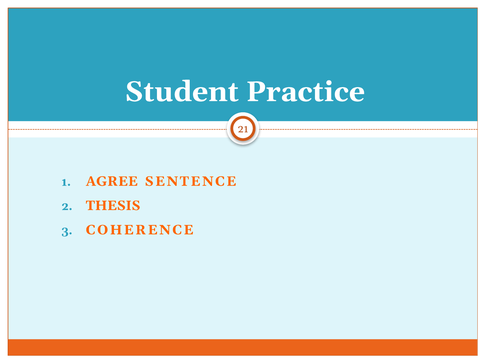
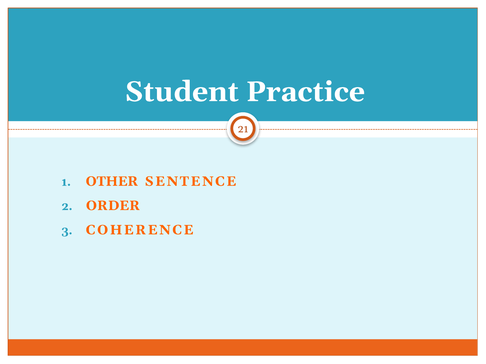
AGREE: AGREE -> OTHER
THESIS: THESIS -> ORDER
